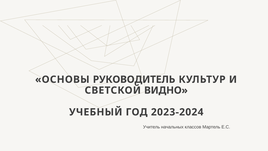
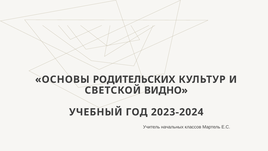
РУКОВОДИТЕЛЬ: РУКОВОДИТЕЛЬ -> РОДИТЕЛЬСКИХ
